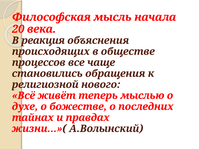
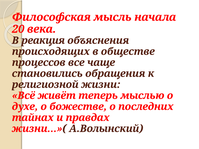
нового: нового -> жизни
